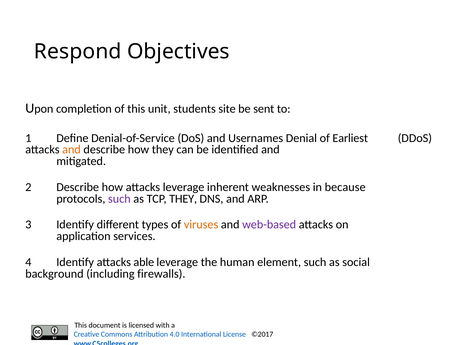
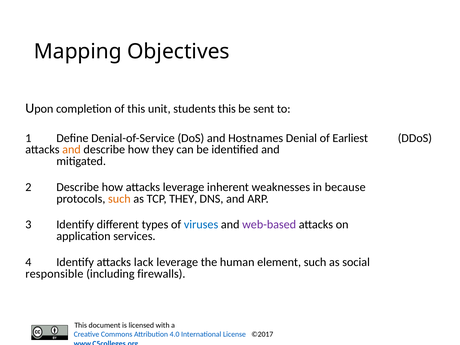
Respond: Respond -> Mapping
students site: site -> this
Usernames: Usernames -> Hostnames
such at (119, 199) colour: purple -> orange
viruses colour: orange -> blue
able: able -> lack
background: background -> responsible
